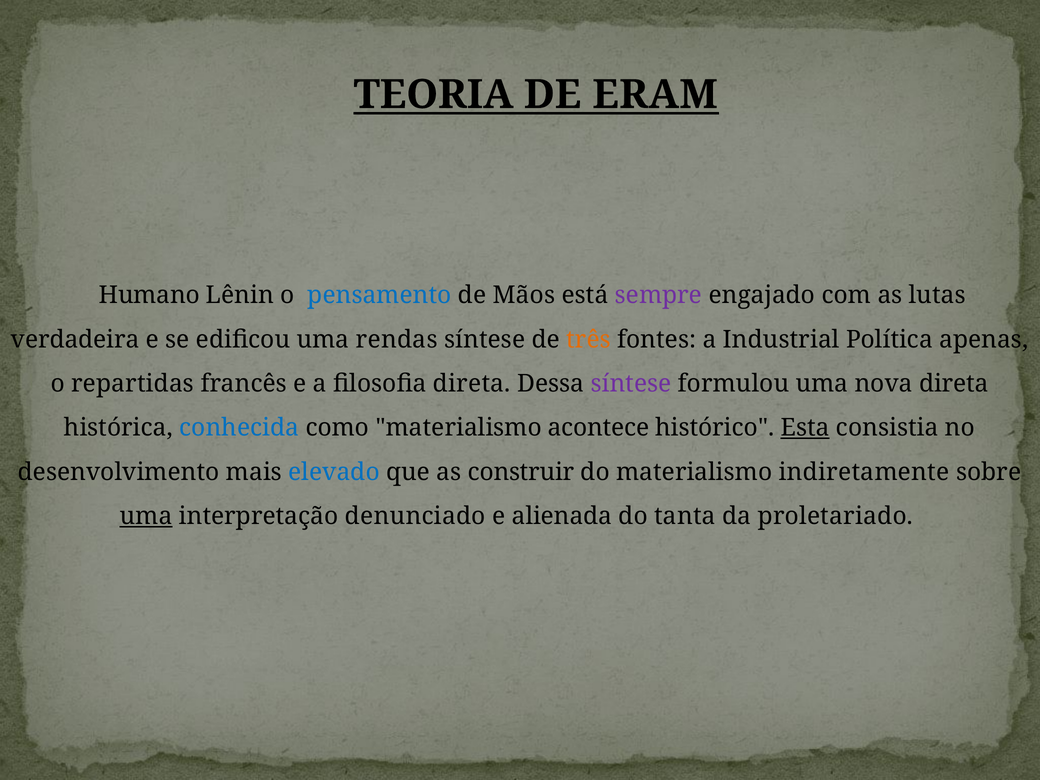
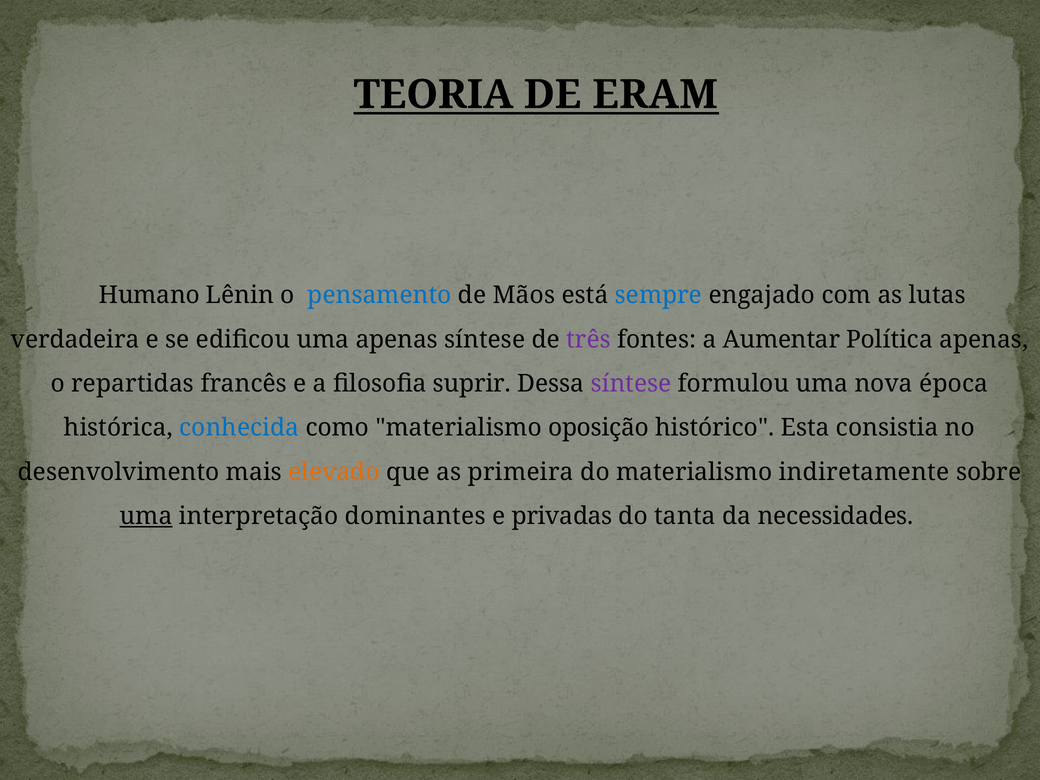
sempre colour: purple -> blue
uma rendas: rendas -> apenas
três colour: orange -> purple
Industrial: Industrial -> Aumentar
filosofia direta: direta -> suprir
nova direta: direta -> época
acontece: acontece -> oposição
Esta underline: present -> none
elevado colour: blue -> orange
construir: construir -> primeira
denunciado: denunciado -> dominantes
alienada: alienada -> privadas
proletariado: proletariado -> necessidades
